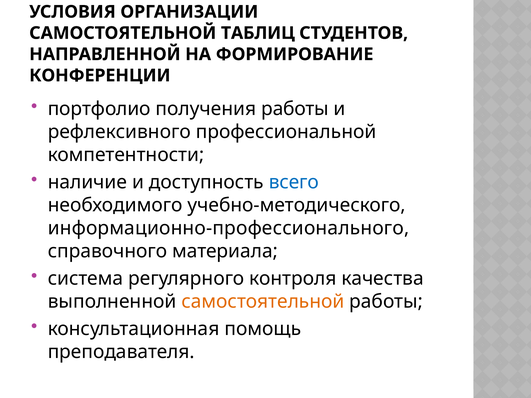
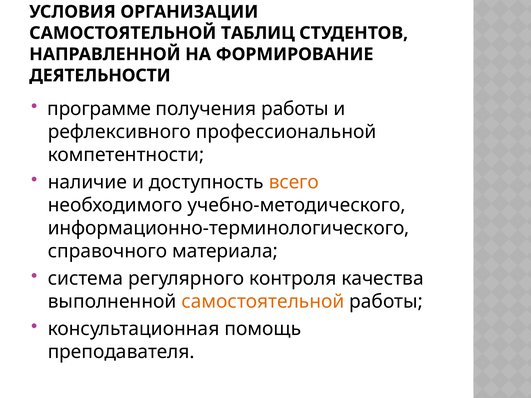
КОНФЕРЕНЦИИ: КОНФЕРЕНЦИИ -> ДЕЯТЕЛЬНОСТИ
портфолио: портфолио -> программе
всего colour: blue -> orange
информационно-профессионального: информационно-профессионального -> информационно-терминологического
